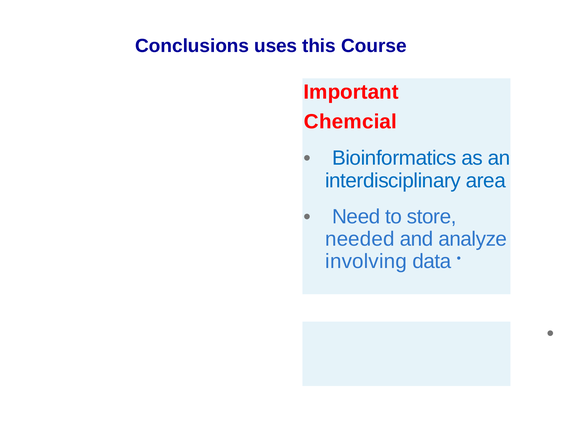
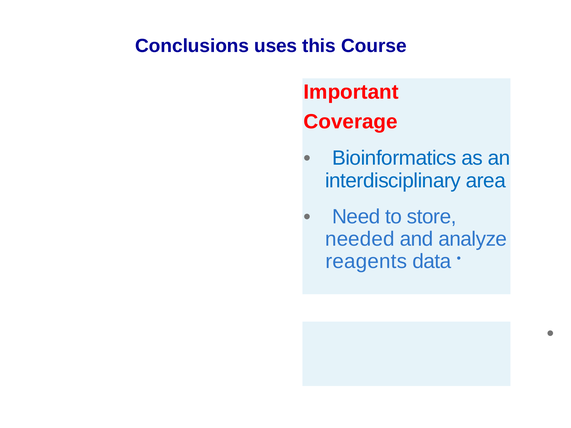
Chemcial: Chemcial -> Coverage
involving: involving -> reagents
